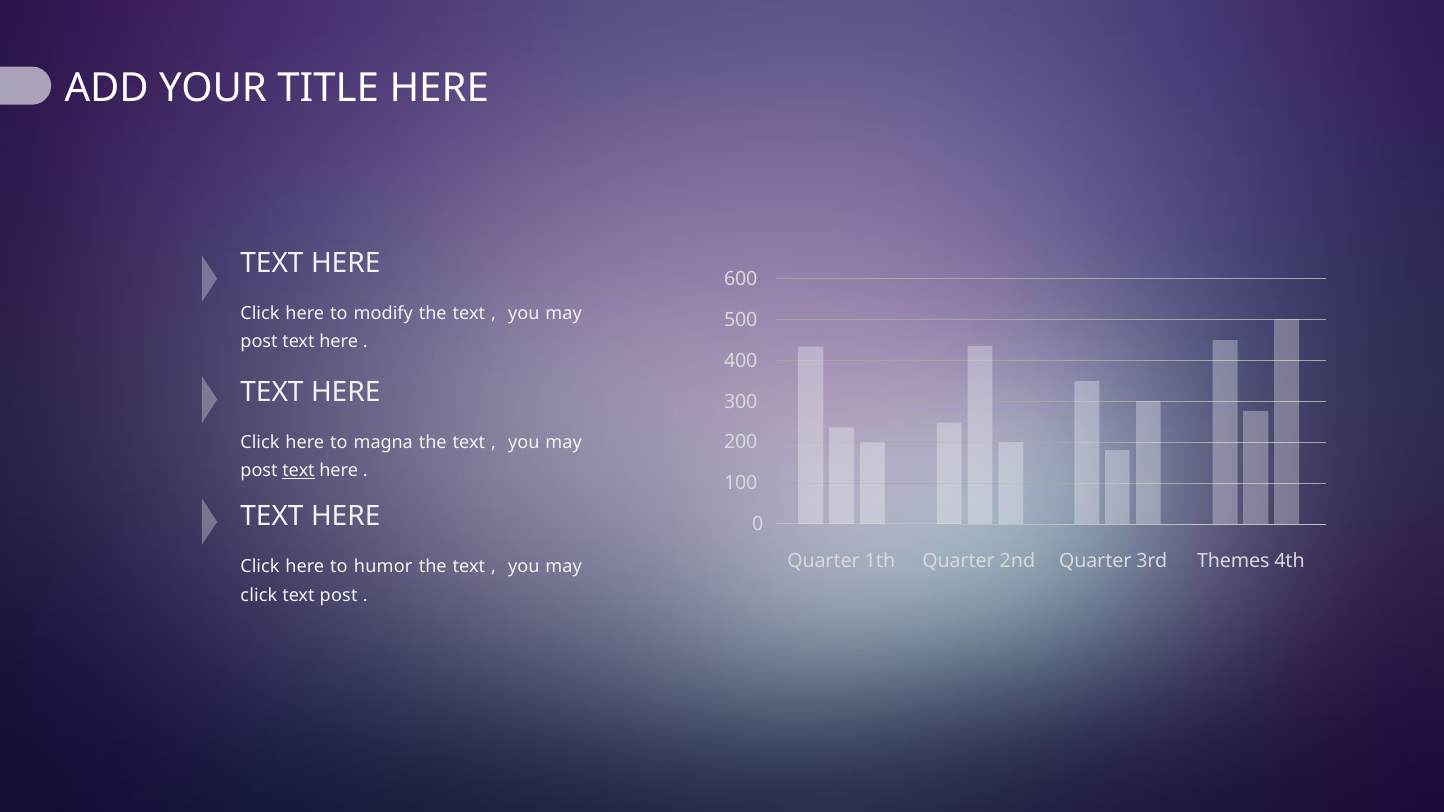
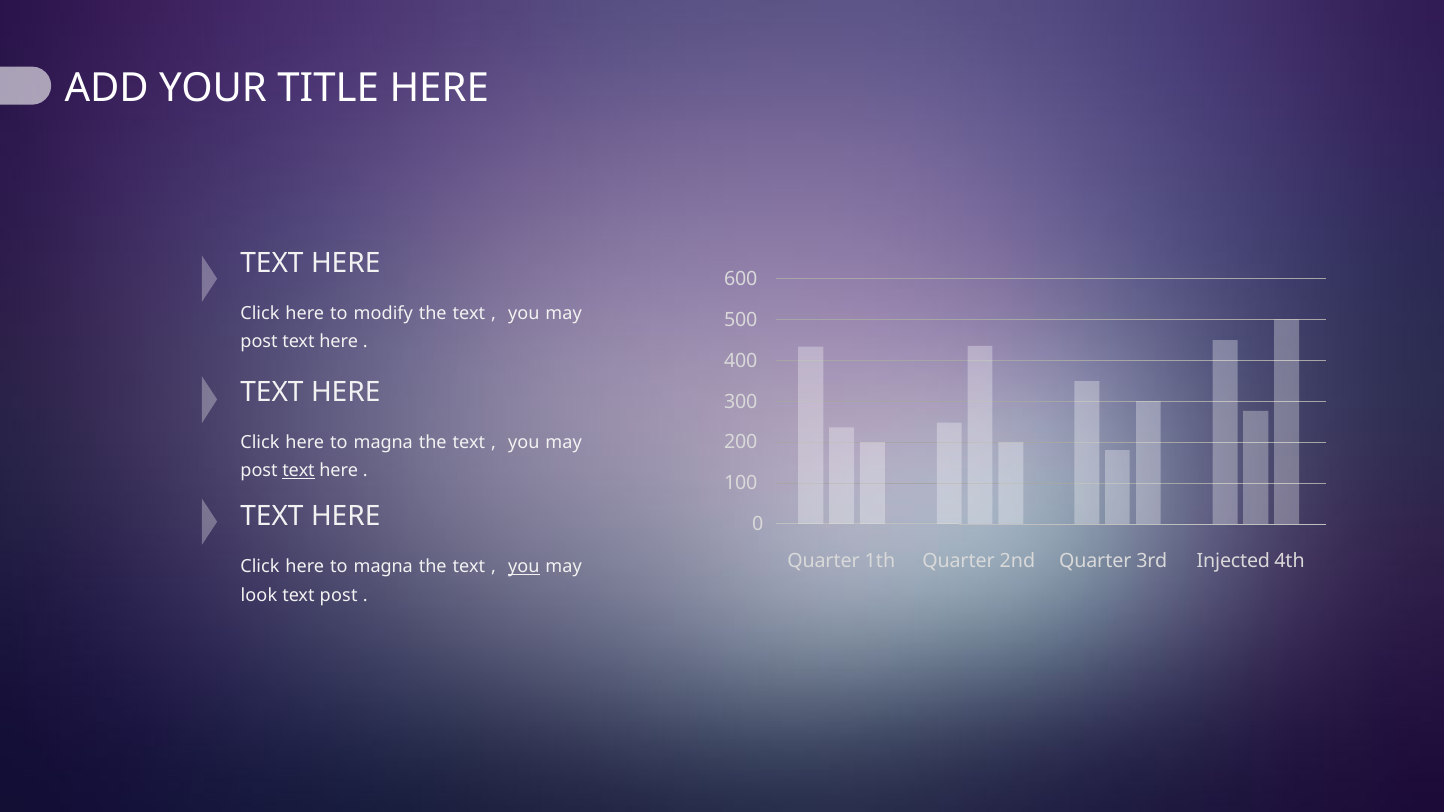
Themes: Themes -> Injected
humor at (383, 567): humor -> magna
you at (524, 567) underline: none -> present
click at (259, 595): click -> look
